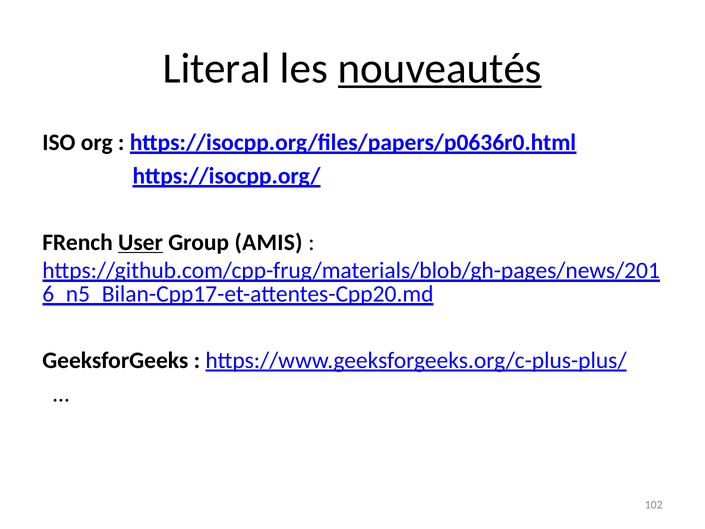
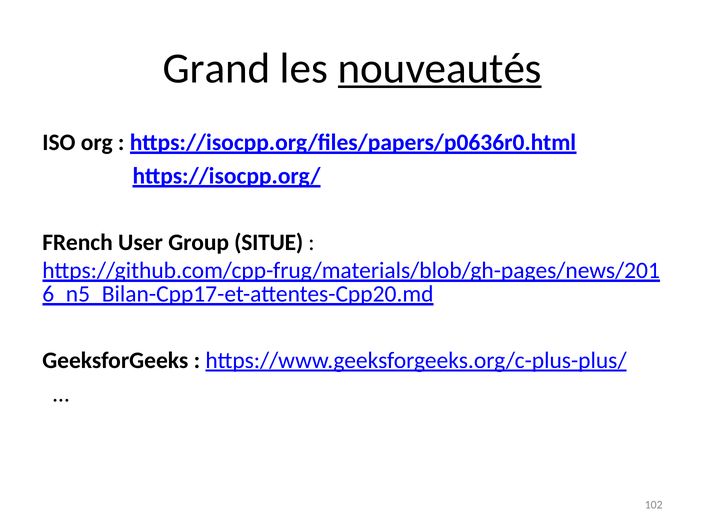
Literal: Literal -> Grand
User underline: present -> none
AMIS: AMIS -> SITUE
